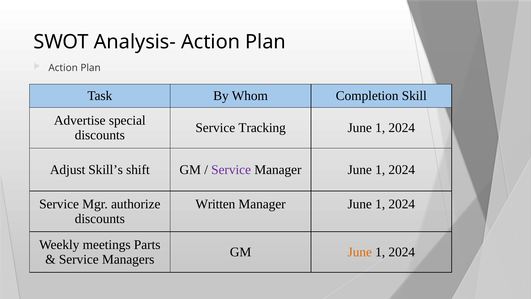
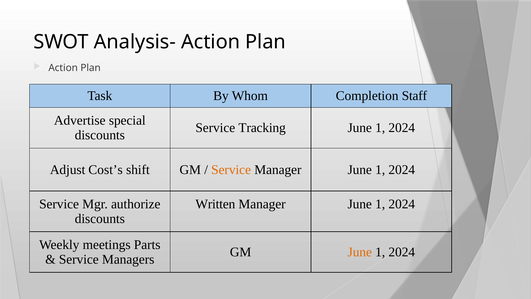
Skill: Skill -> Staff
Skill’s: Skill’s -> Cost’s
Service at (231, 170) colour: purple -> orange
